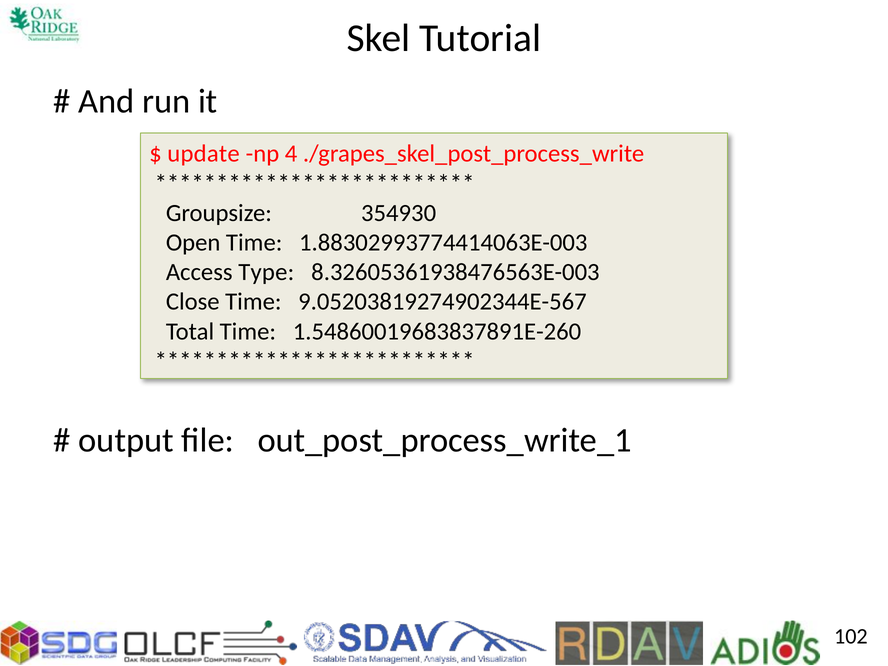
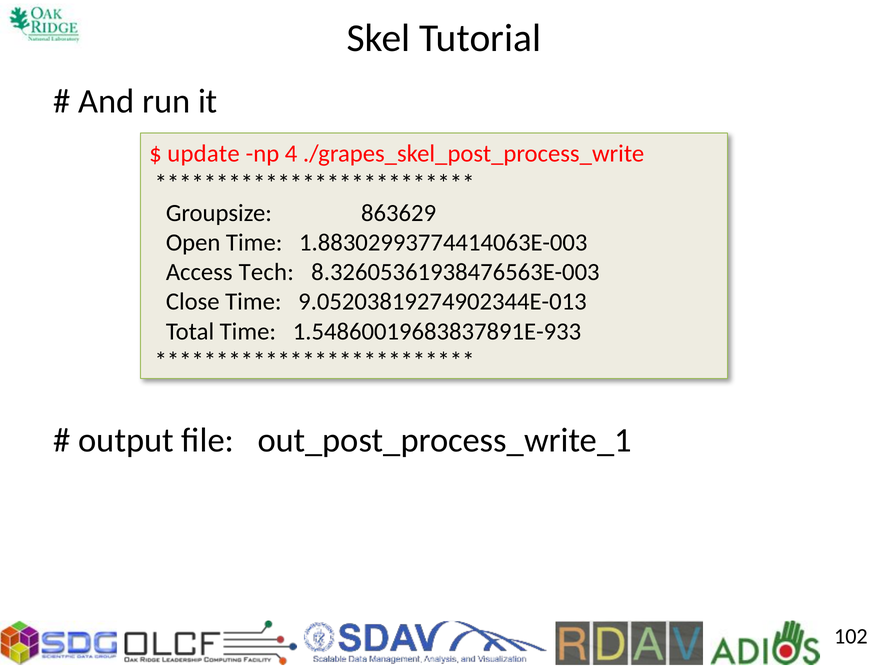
354930: 354930 -> 863629
Type: Type -> Tech
9.05203819274902344E-567: 9.05203819274902344E-567 -> 9.05203819274902344E-013
1.54860019683837891E-260: 1.54860019683837891E-260 -> 1.54860019683837891E-933
